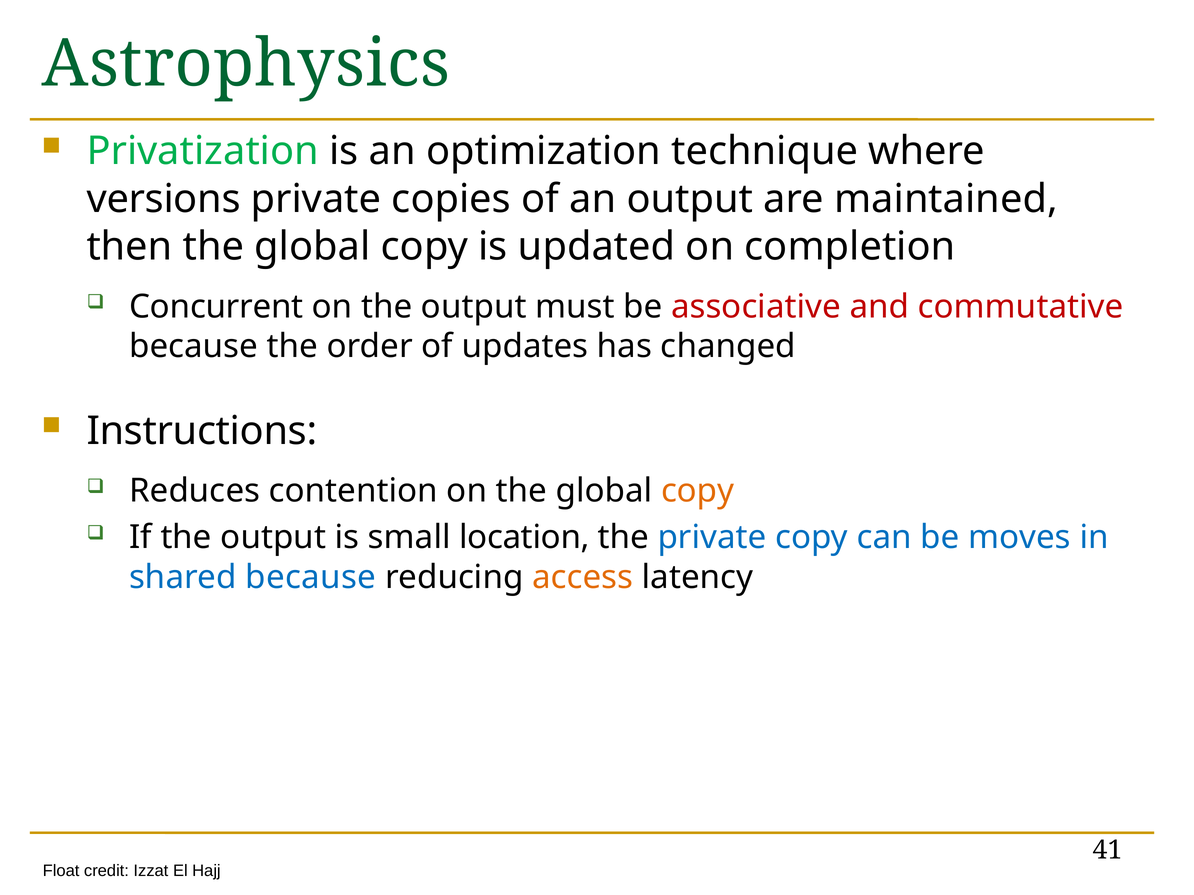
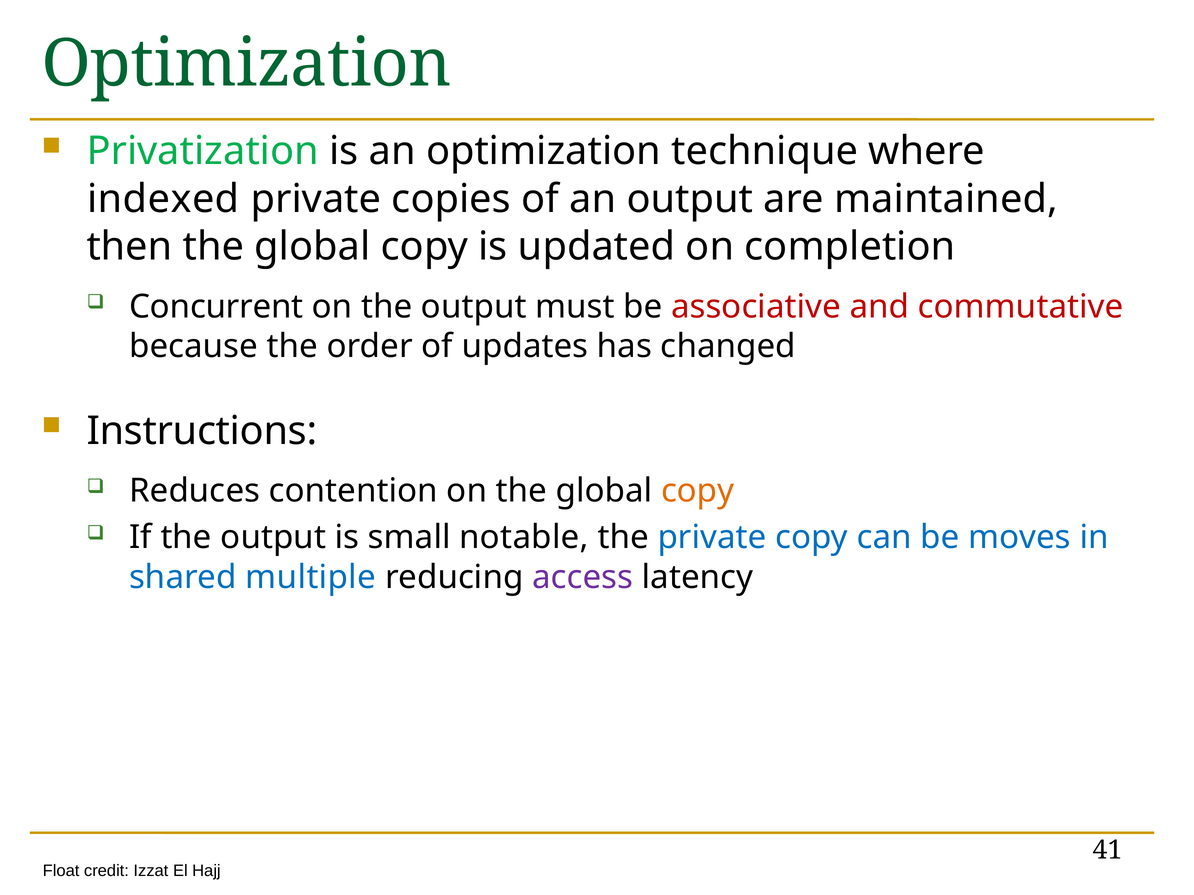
Astrophysics at (246, 64): Astrophysics -> Optimization
versions: versions -> indexed
location: location -> notable
shared because: because -> multiple
access colour: orange -> purple
